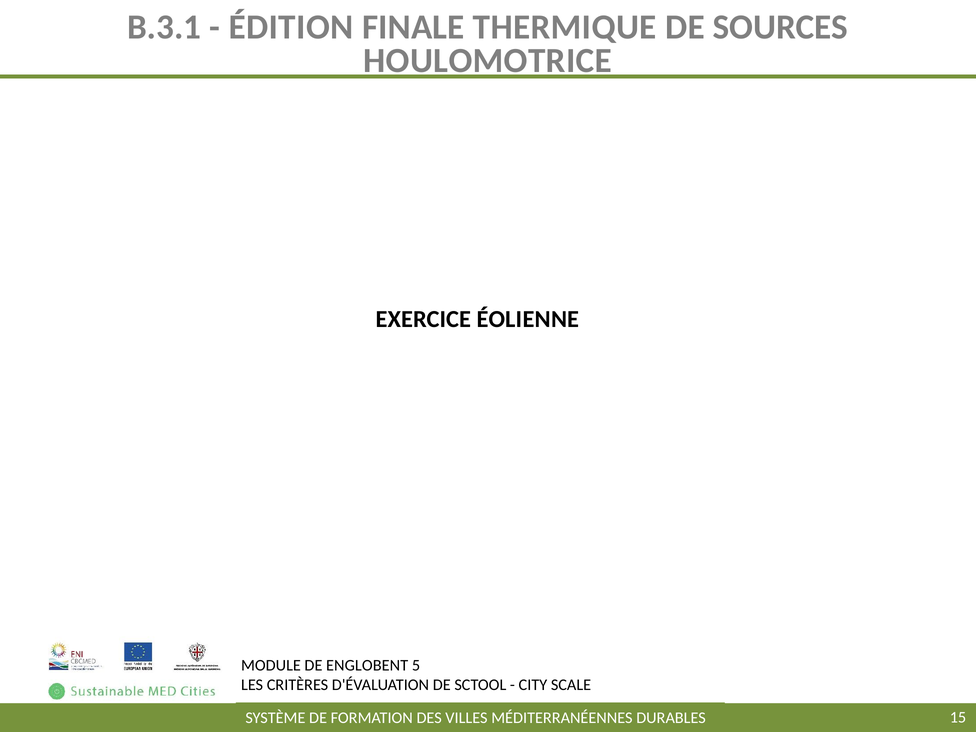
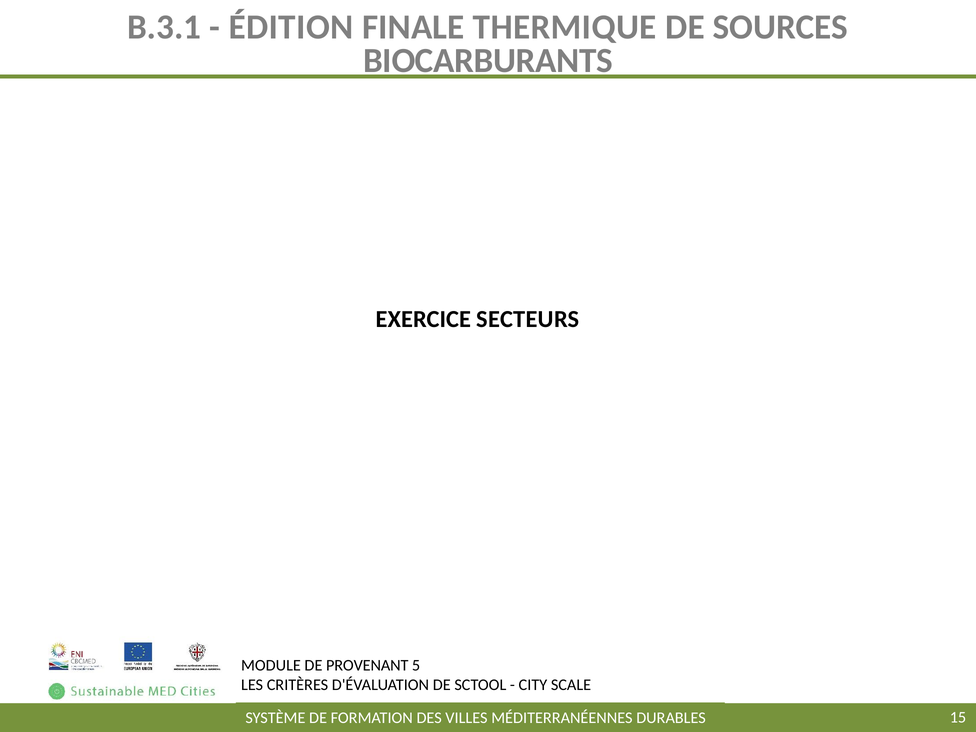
HOULOMOTRICE: HOULOMOTRICE -> BIOCARBURANTS
ÉOLIENNE: ÉOLIENNE -> SECTEURS
ENGLOBENT: ENGLOBENT -> PROVENANT
